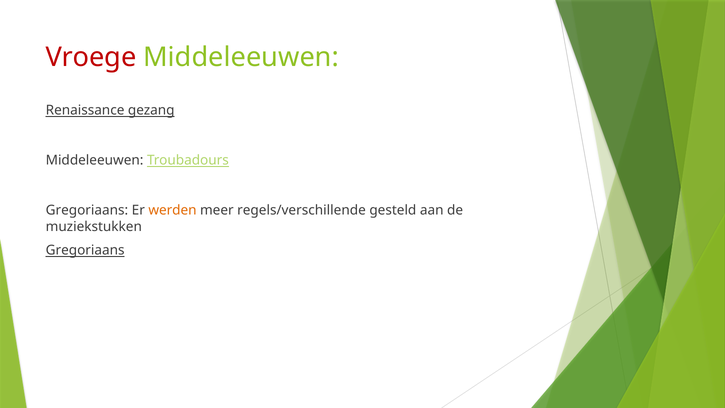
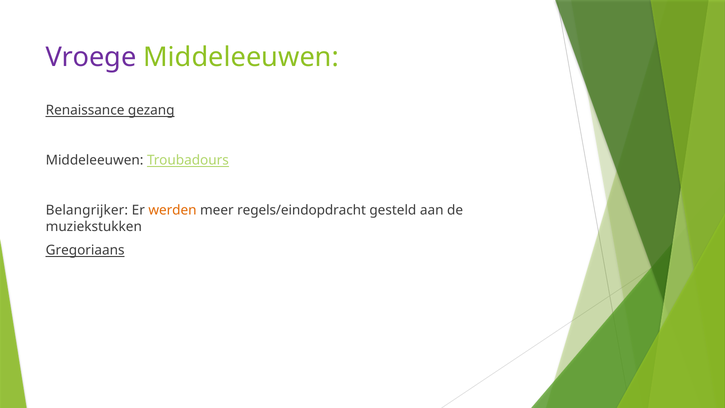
Vroege colour: red -> purple
Gregoriaans at (87, 210): Gregoriaans -> Belangrijker
regels/verschillende: regels/verschillende -> regels/eindopdracht
